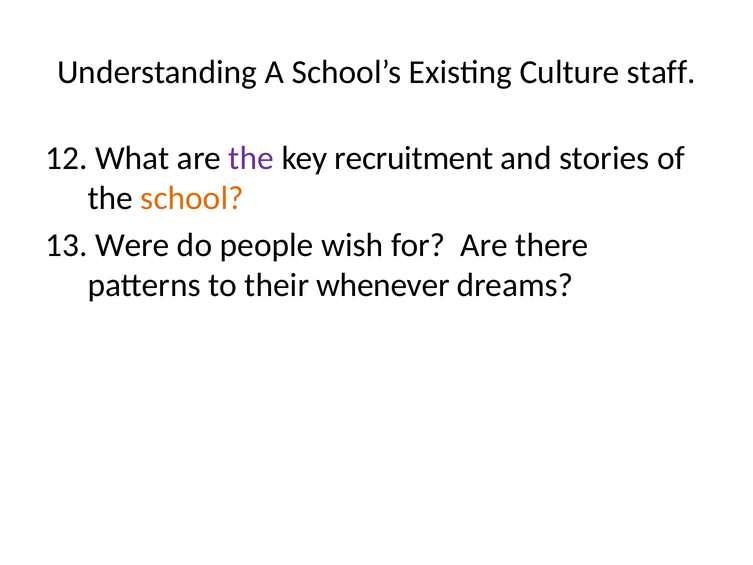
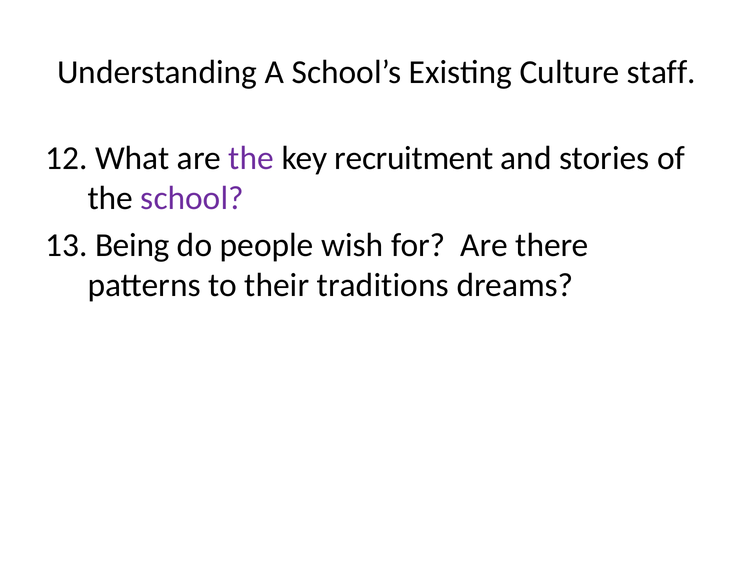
school colour: orange -> purple
Were: Were -> Being
whenever: whenever -> traditions
